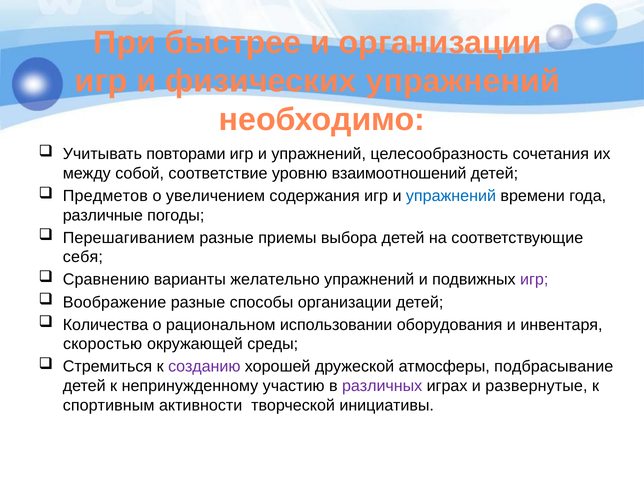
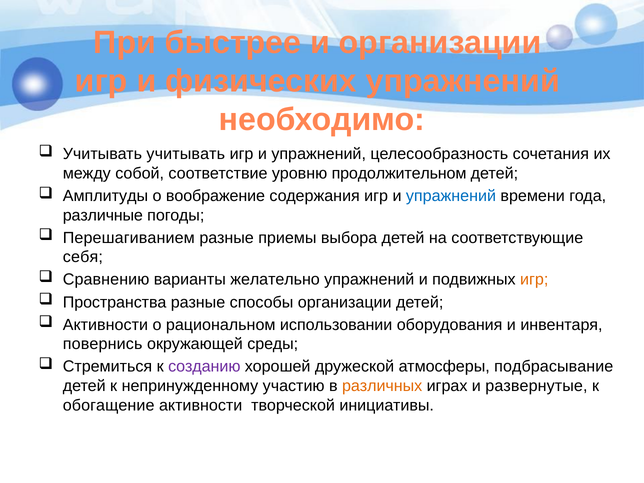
Учитывать повторами: повторами -> учитывать
взаимоотношений: взаимоотношений -> продолжительном
Предметов: Предметов -> Амплитуды
увеличением: увеличением -> воображение
игр at (534, 280) colour: purple -> orange
Воображение: Воображение -> Пространства
Количества at (106, 325): Количества -> Активности
скоростью: скоростью -> повернись
различных colour: purple -> orange
спортивным: спортивным -> обогащение
